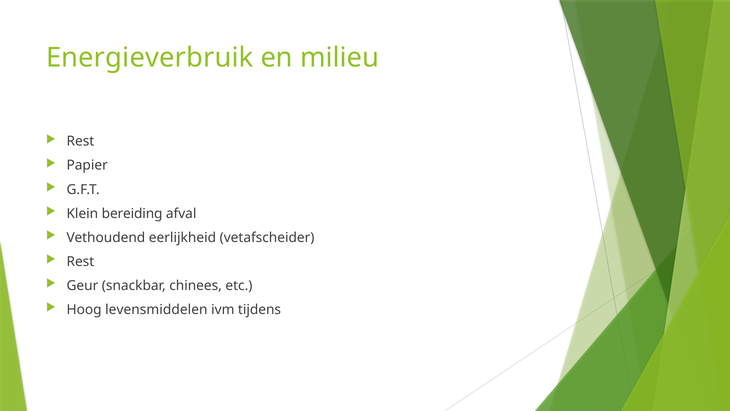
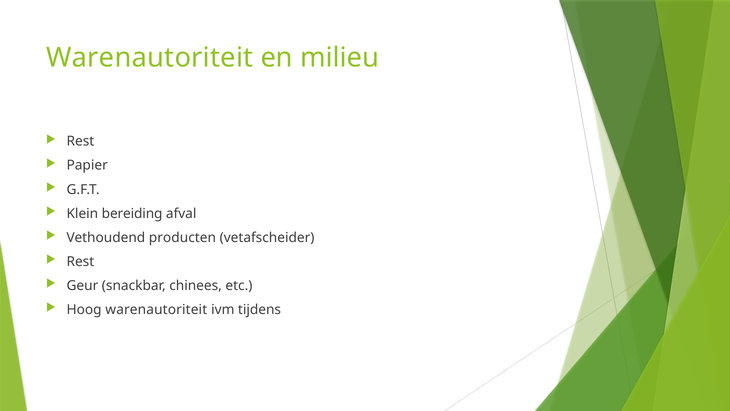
Energieverbruik at (150, 58): Energieverbruik -> Warenautoriteit
eerlijkheid: eerlijkheid -> producten
Hoog levensmiddelen: levensmiddelen -> warenautoriteit
